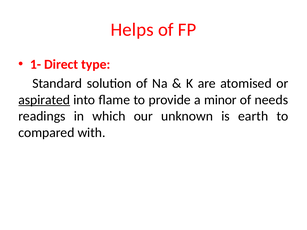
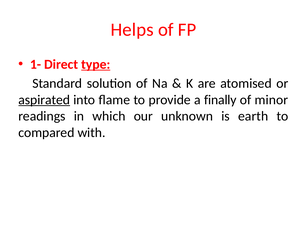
type underline: none -> present
minor: minor -> finally
needs: needs -> minor
